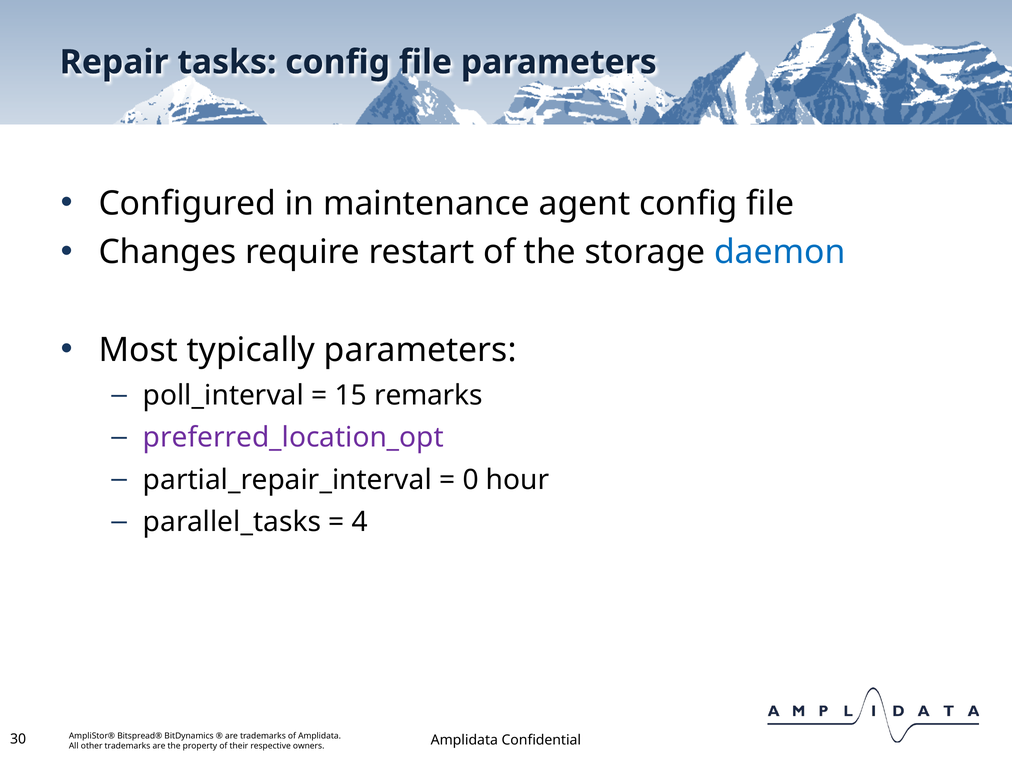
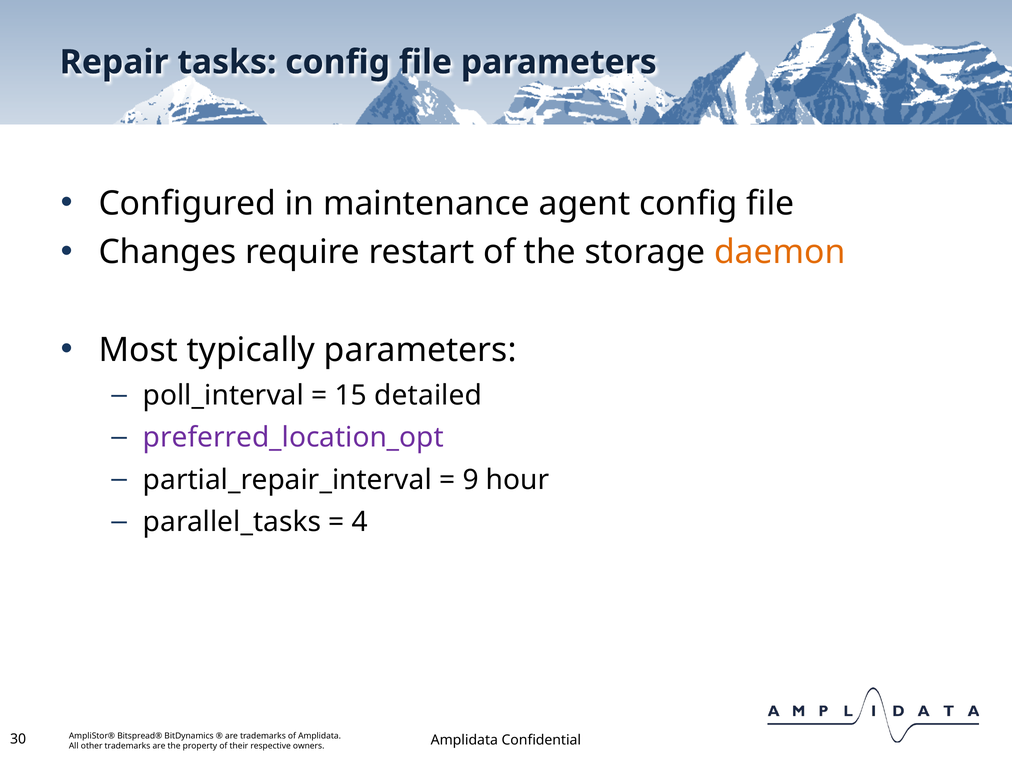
daemon colour: blue -> orange
remarks: remarks -> detailed
0: 0 -> 9
